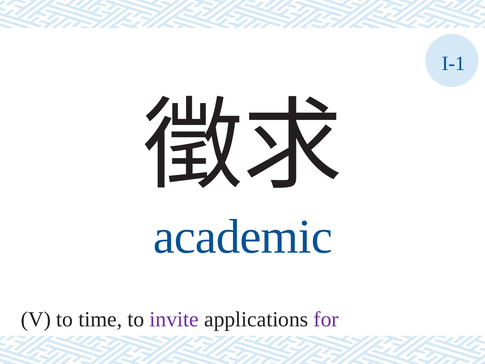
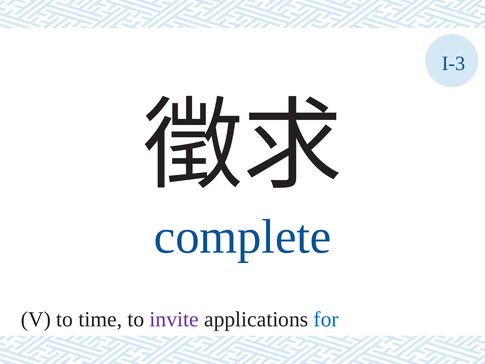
I-1: I-1 -> I-3
academic: academic -> complete
for colour: purple -> blue
